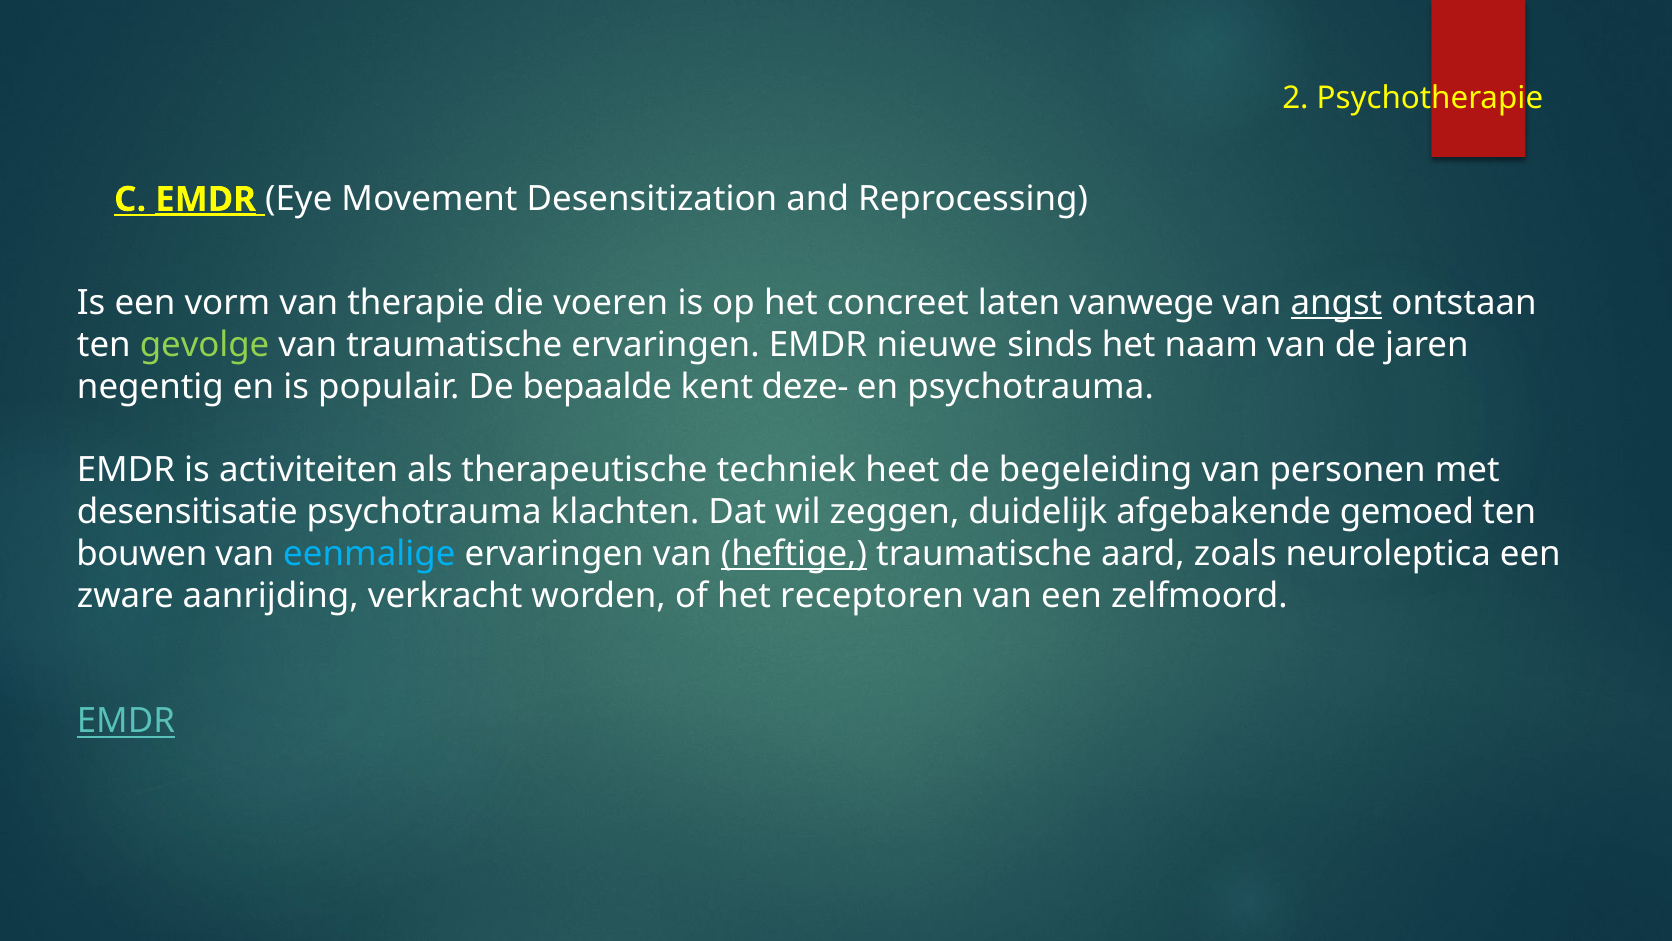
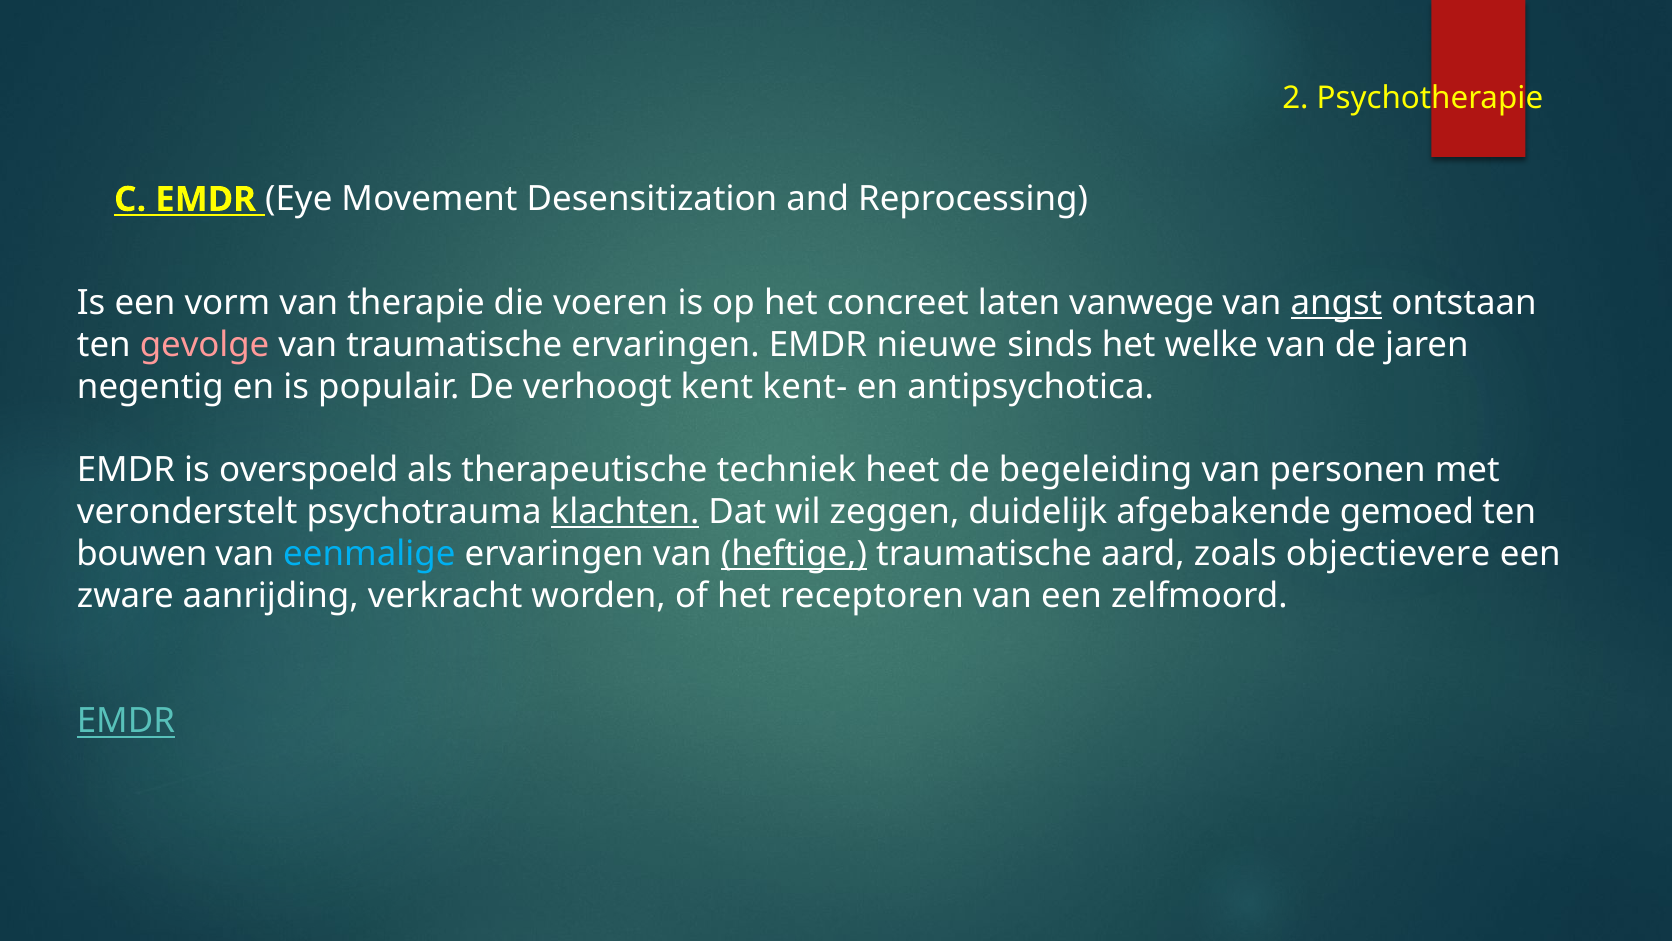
EMDR at (206, 199) underline: present -> none
gevolge colour: light green -> pink
naam: naam -> welke
bepaalde: bepaalde -> verhoogt
deze-: deze- -> kent-
en psychotrauma: psychotrauma -> antipsychotica
activiteiten: activiteiten -> overspoeld
desensitisatie: desensitisatie -> veronderstelt
klachten underline: none -> present
neuroleptica: neuroleptica -> objectievere
